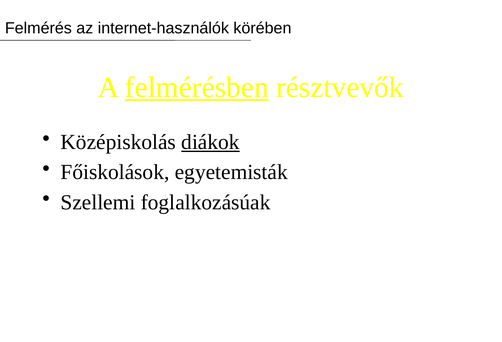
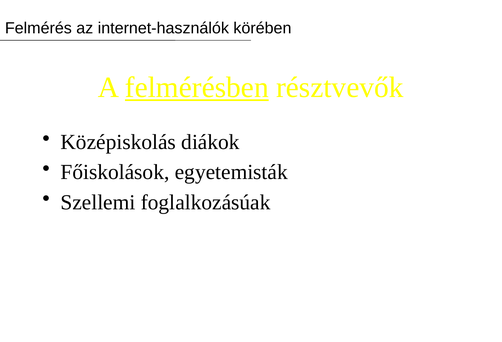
diákok underline: present -> none
